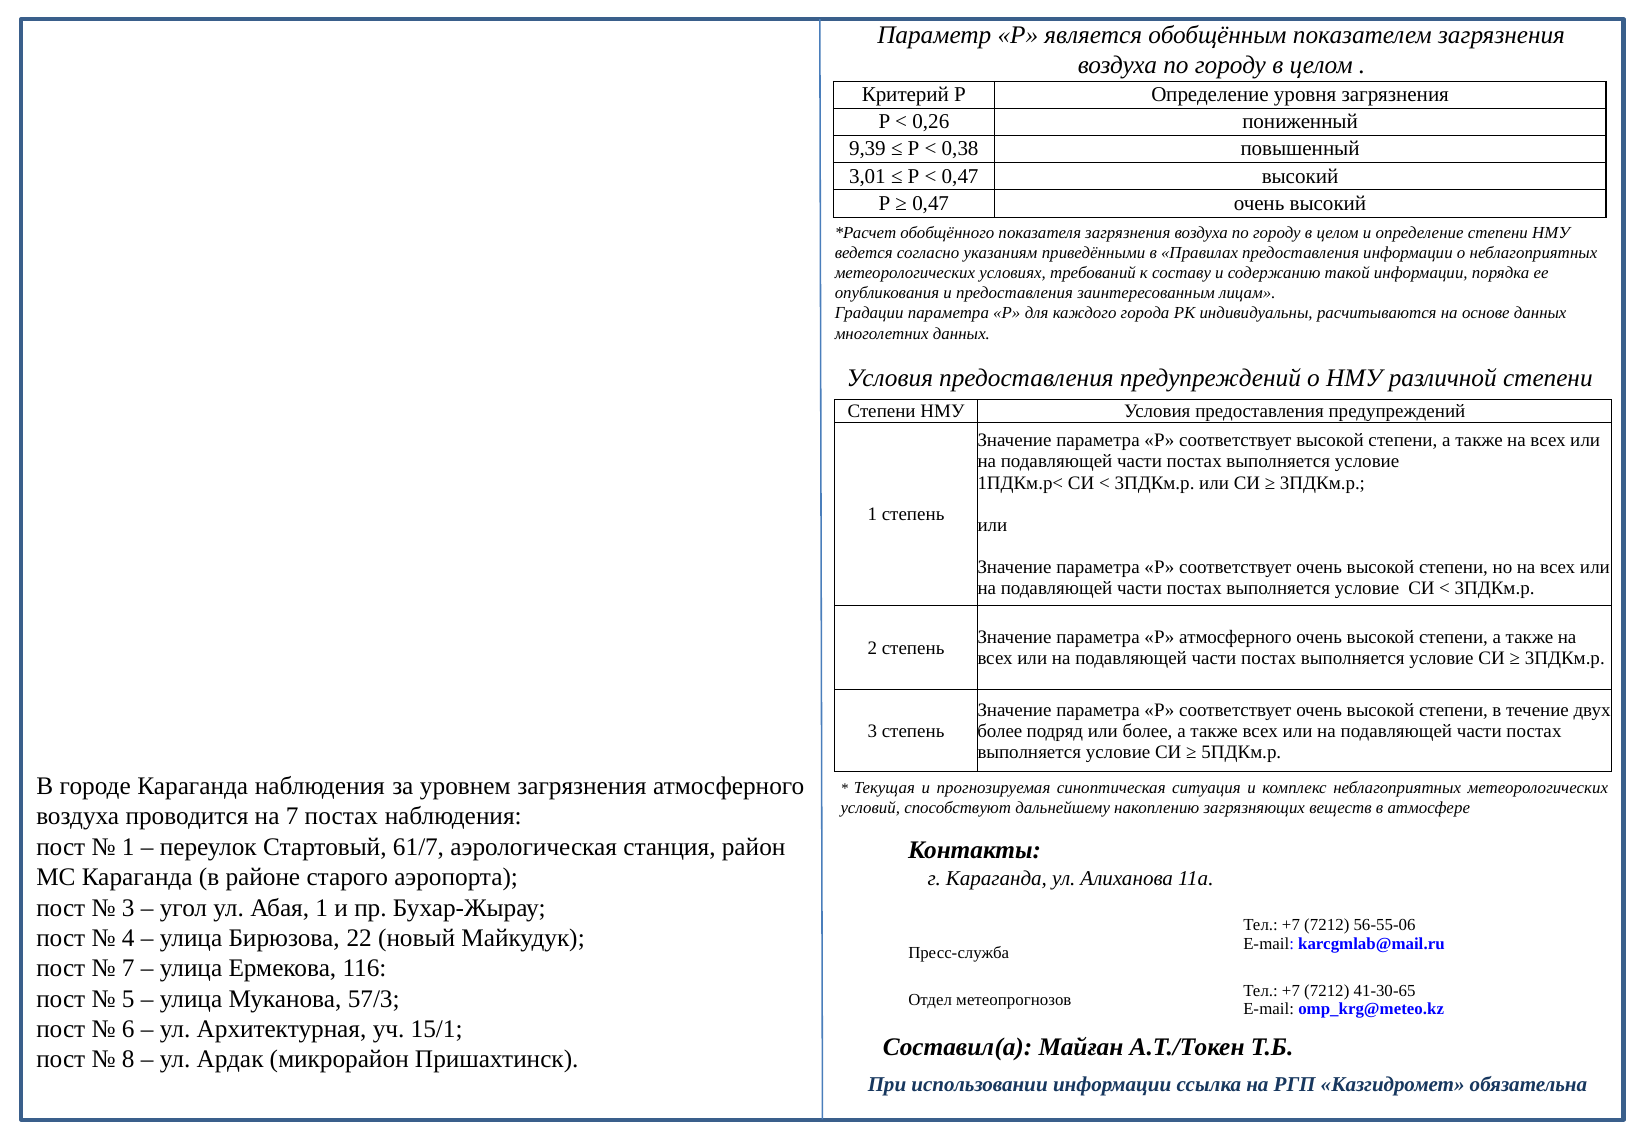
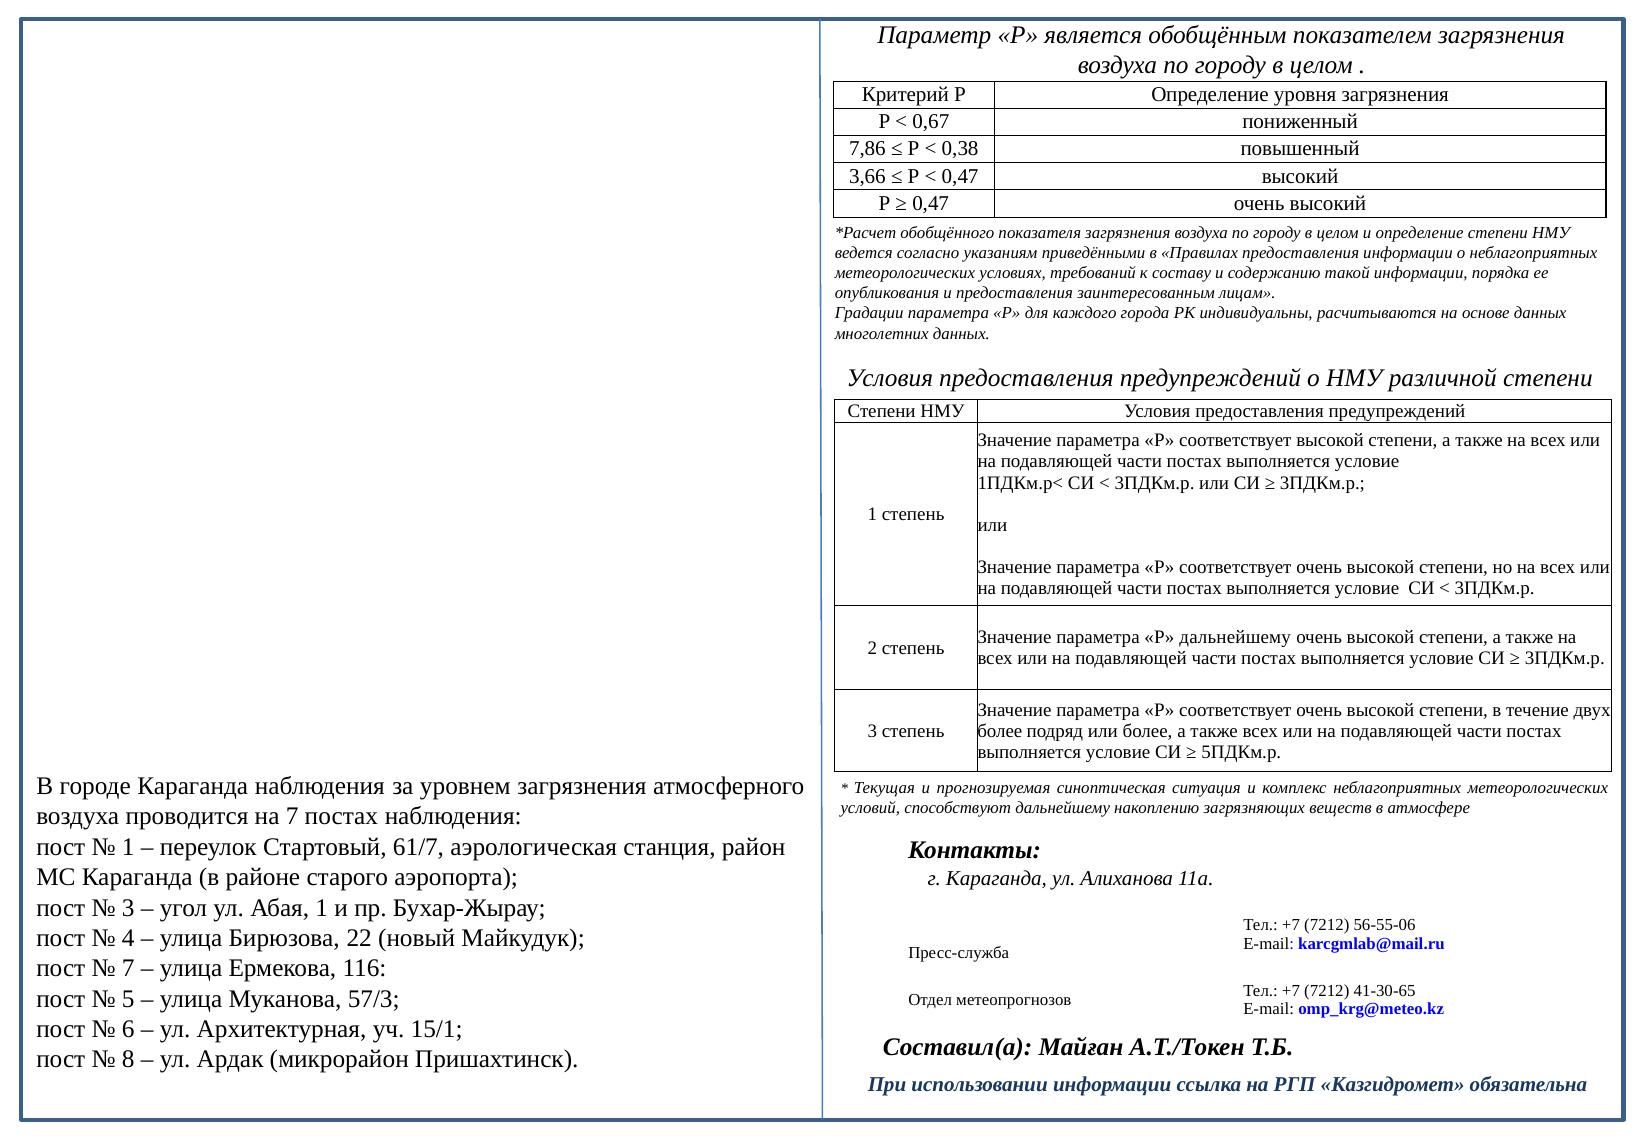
0,26: 0,26 -> 0,67
9,39: 9,39 -> 7,86
3,01: 3,01 -> 3,66
Р атмосферного: атмосферного -> дальнейшему
